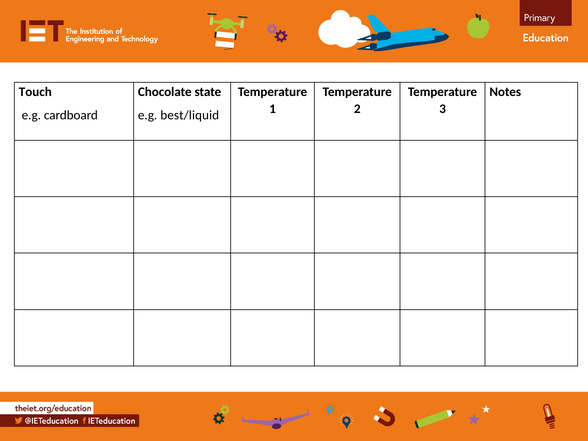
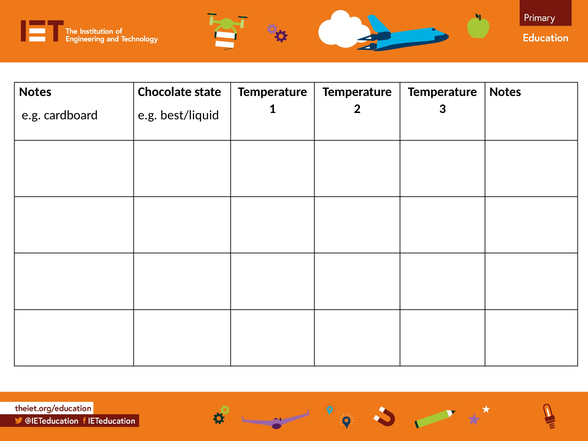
Touch at (35, 92): Touch -> Notes
